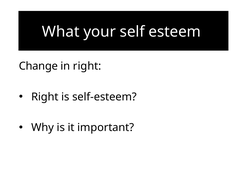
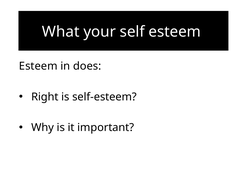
Change at (38, 66): Change -> Esteem
in right: right -> does
